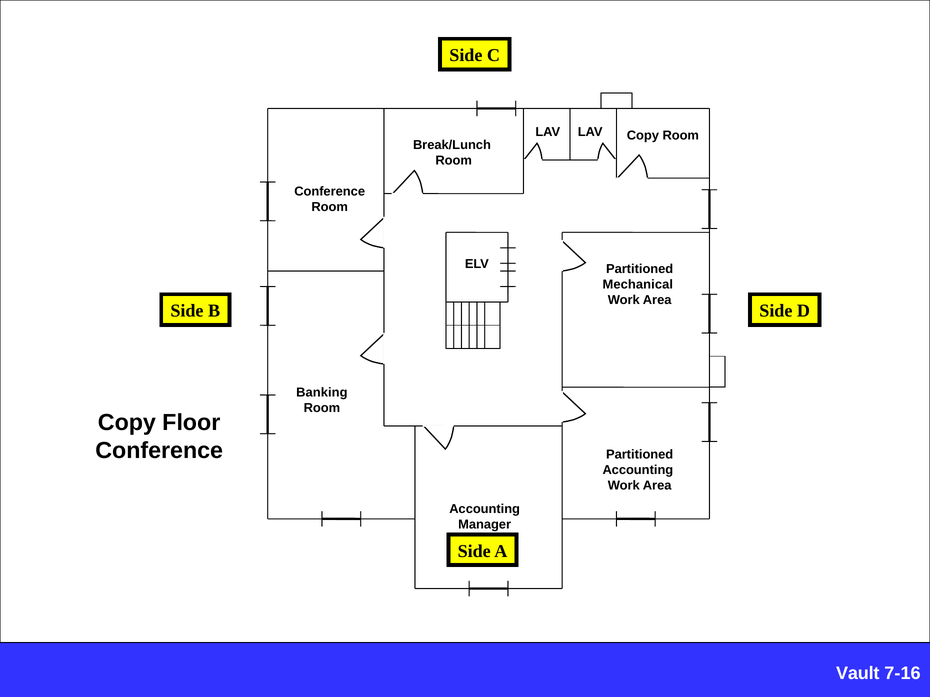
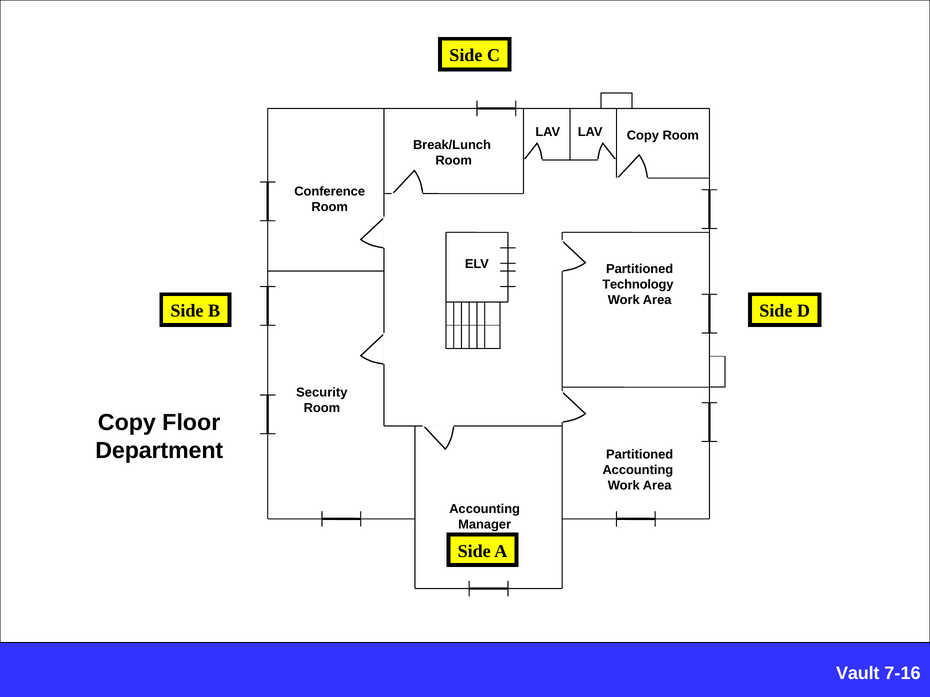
Mechanical: Mechanical -> Technology
Banking: Banking -> Security
Conference at (159, 451): Conference -> Department
